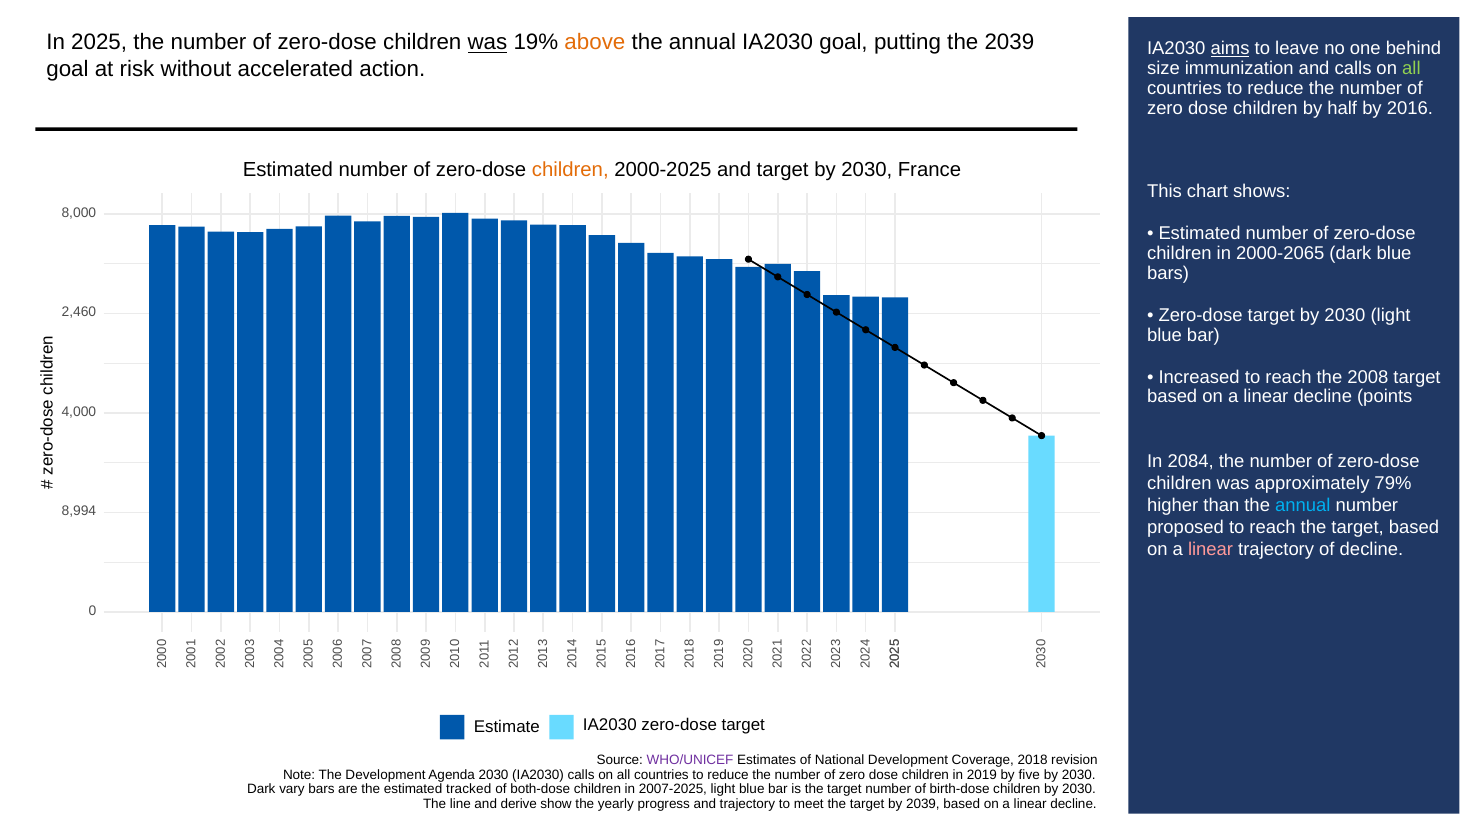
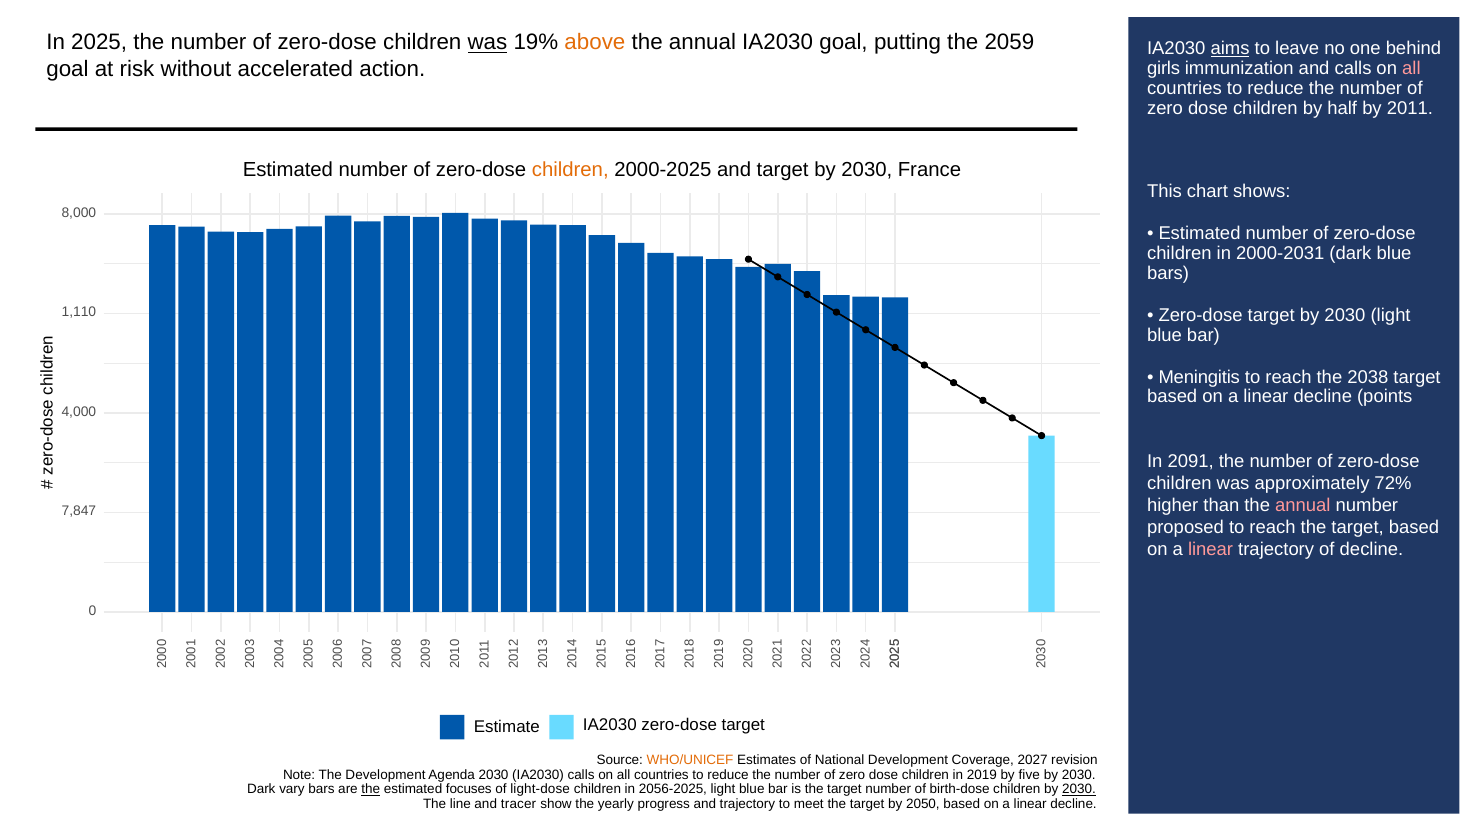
the 2039: 2039 -> 2059
size: size -> girls
all at (1411, 69) colour: light green -> pink
2016: 2016 -> 2011
2000-2065: 2000-2065 -> 2000-2031
2,460: 2,460 -> 1,110
Increased: Increased -> Meningitis
2008: 2008 -> 2038
2084: 2084 -> 2091
79%: 79% -> 72%
annual at (1303, 506) colour: light blue -> pink
8,994: 8,994 -> 7,847
WHO/UNICEF colour: purple -> orange
2018: 2018 -> 2027
the at (371, 790) underline: none -> present
tracked: tracked -> focuses
both-dose: both-dose -> light-dose
2007-2025: 2007-2025 -> 2056-2025
2030 at (1079, 790) underline: none -> present
derive: derive -> tracer
by 2039: 2039 -> 2050
